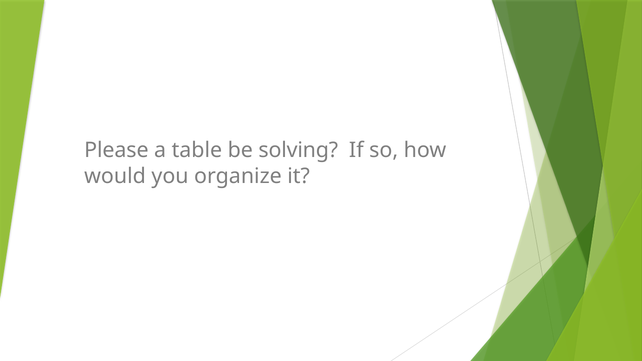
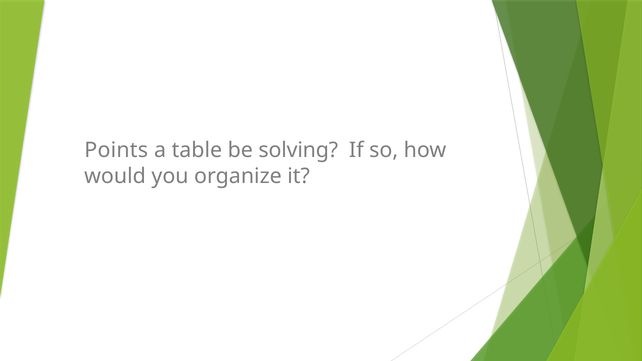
Please: Please -> Points
